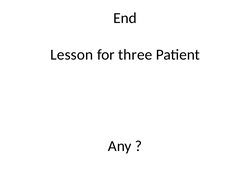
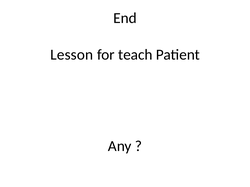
three: three -> teach
